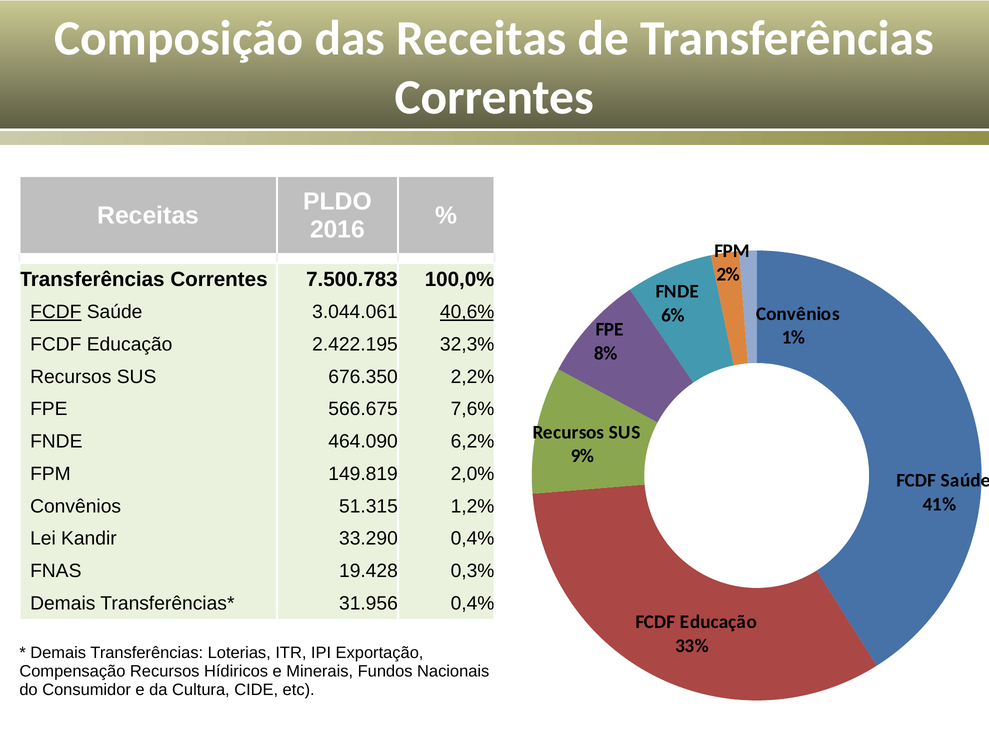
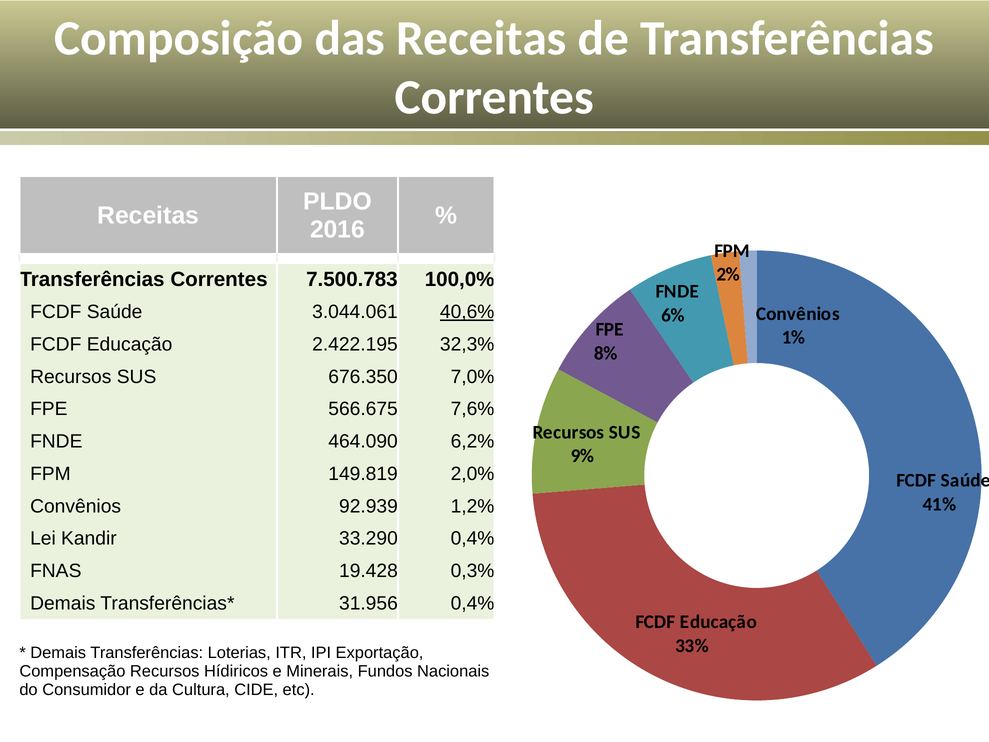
FCDF at (56, 312) underline: present -> none
2,2%: 2,2% -> 7,0%
51.315: 51.315 -> 92.939
